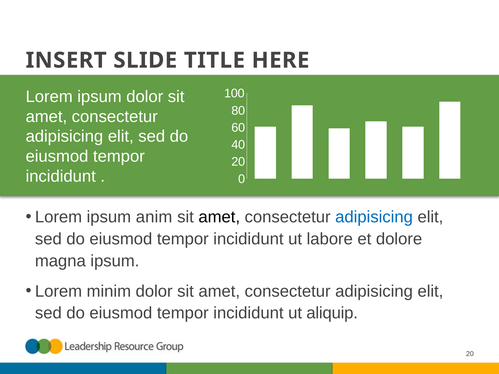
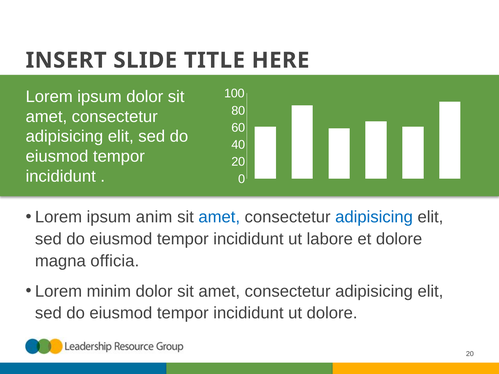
amet at (219, 217) colour: black -> blue
magna ipsum: ipsum -> officia
ut aliquip: aliquip -> dolore
